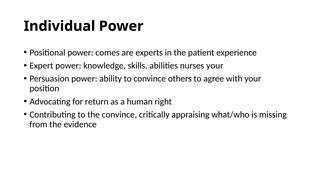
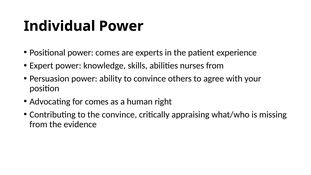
nurses your: your -> from
for return: return -> comes
